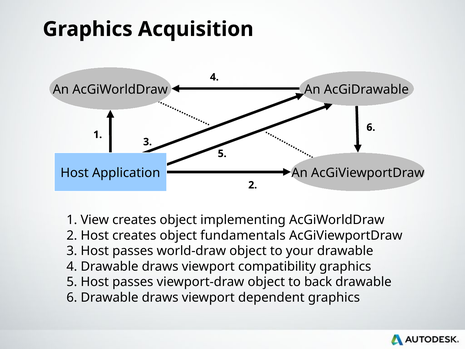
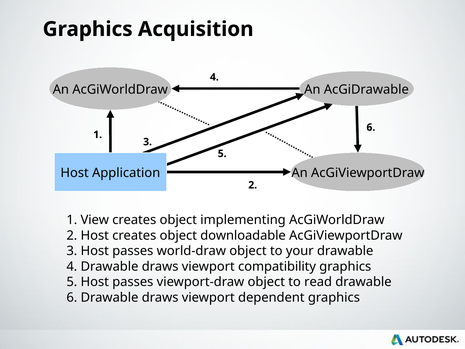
fundamentals: fundamentals -> downloadable
back: back -> read
